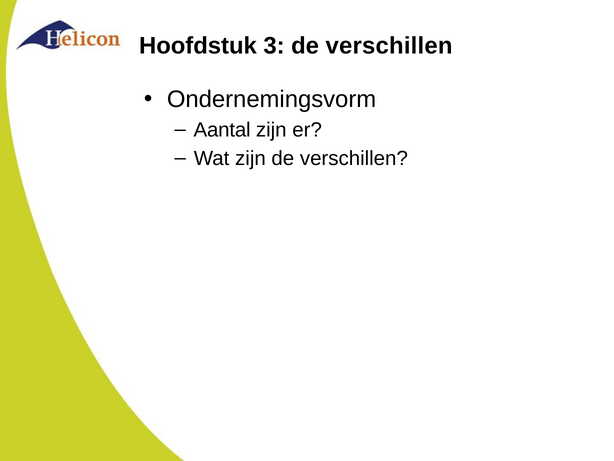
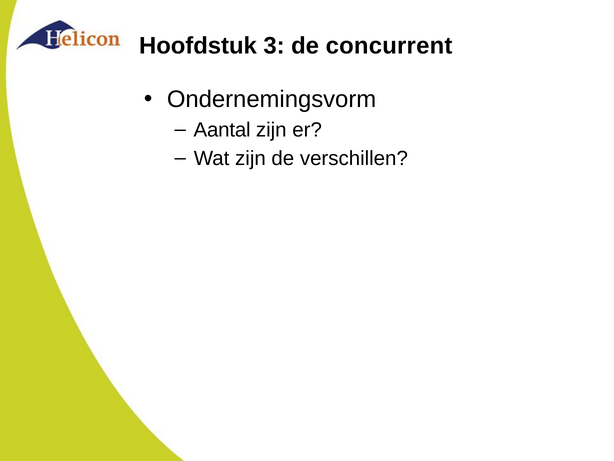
3 de verschillen: verschillen -> concurrent
